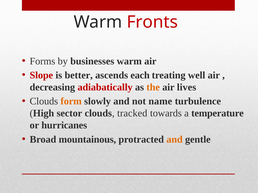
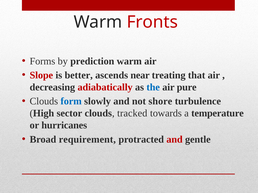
businesses: businesses -> prediction
each: each -> near
well: well -> that
the colour: orange -> blue
lives: lives -> pure
form colour: orange -> blue
name: name -> shore
mountainous: mountainous -> requirement
and at (175, 140) colour: orange -> red
